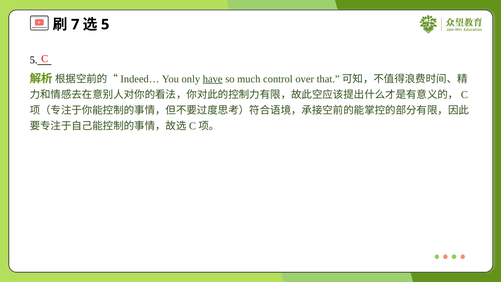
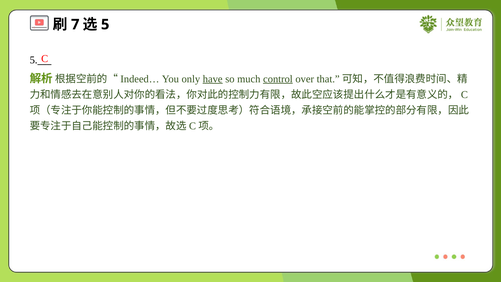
control underline: none -> present
